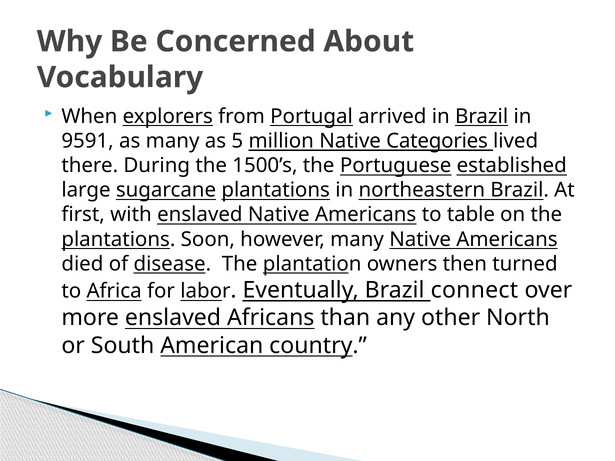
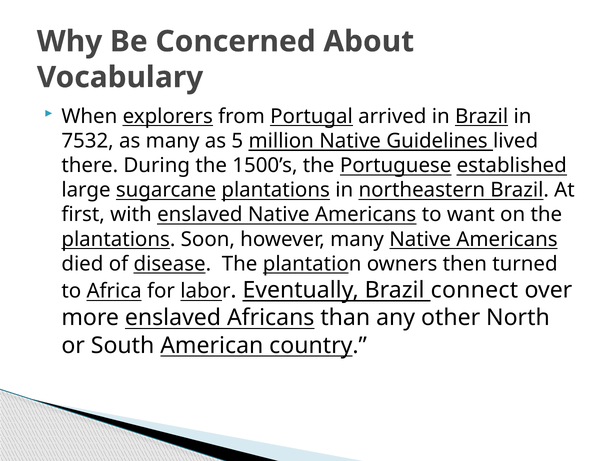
9591: 9591 -> 7532
Categories: Categories -> Guidelines
table: table -> want
